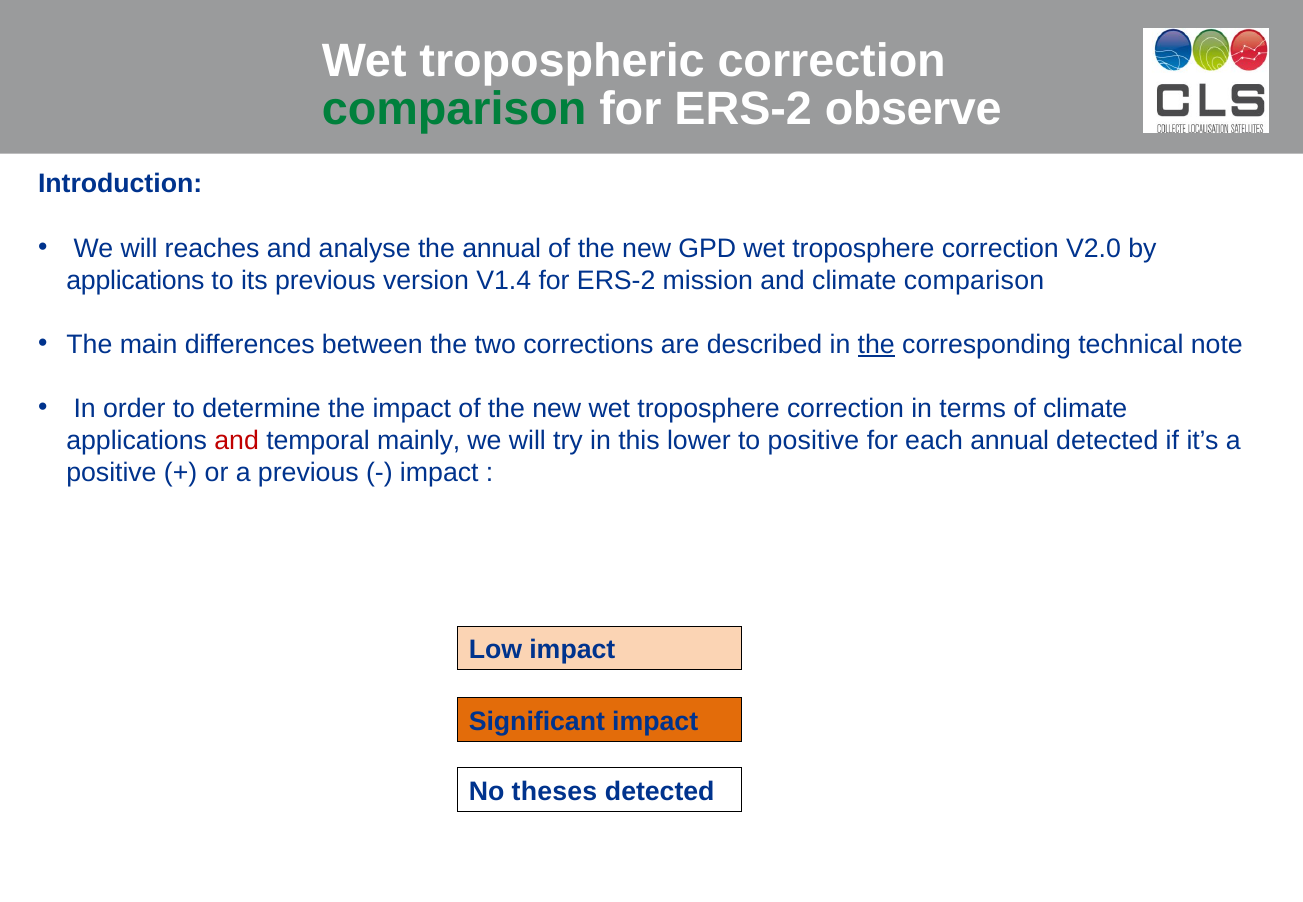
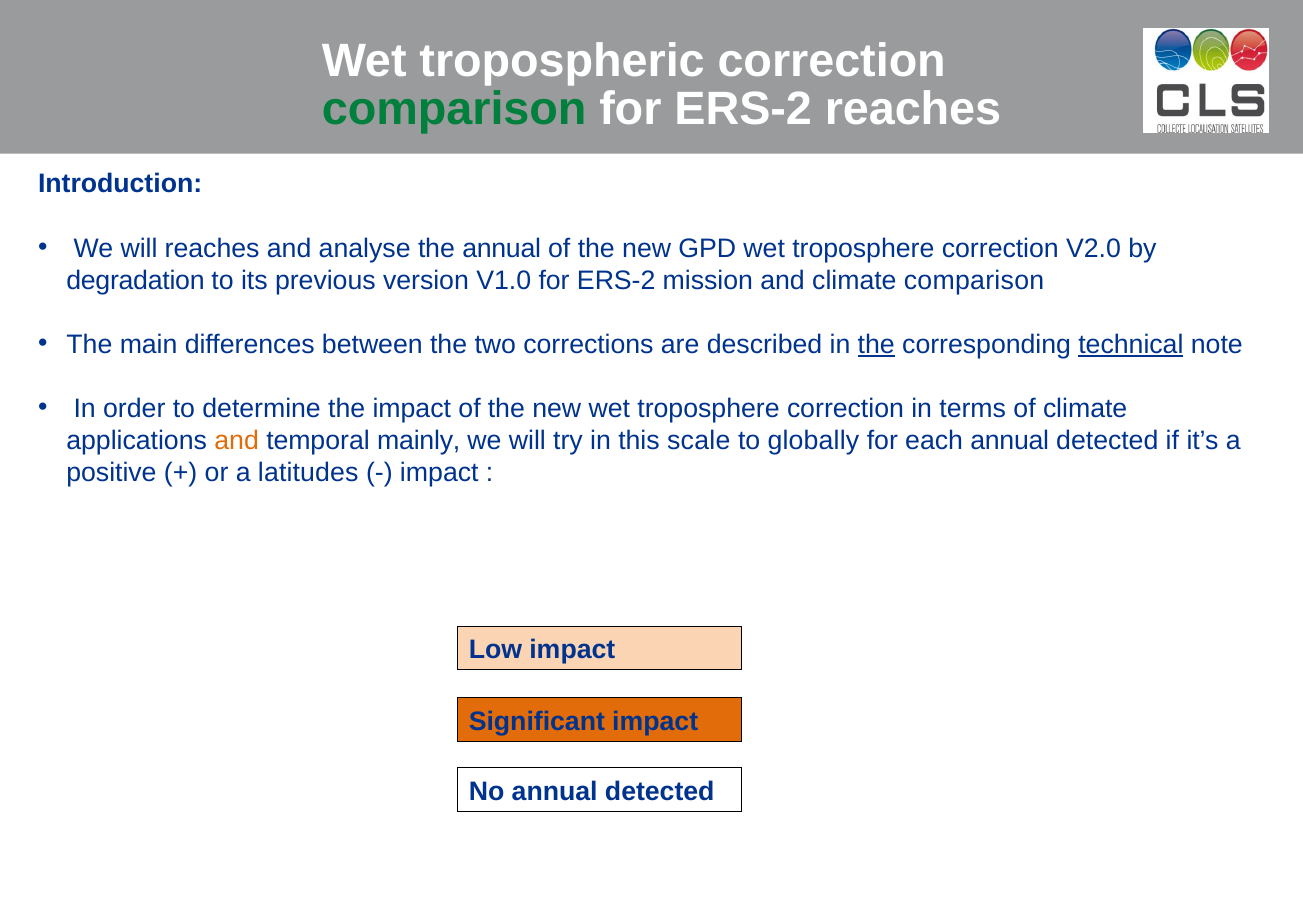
ERS-2 observe: observe -> reaches
applications at (135, 280): applications -> degradation
V1.4: V1.4 -> V1.0
technical underline: none -> present
and at (237, 441) colour: red -> orange
lower: lower -> scale
to positive: positive -> globally
a previous: previous -> latitudes
No theses: theses -> annual
